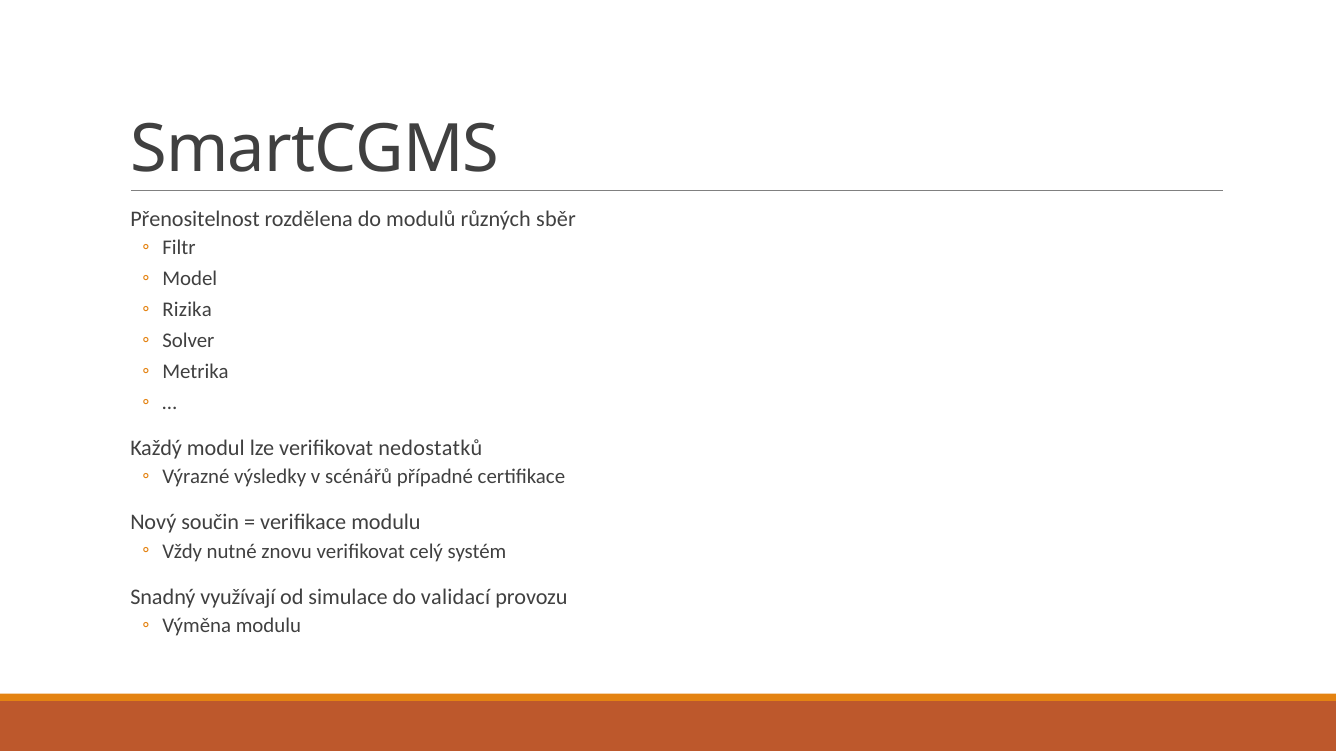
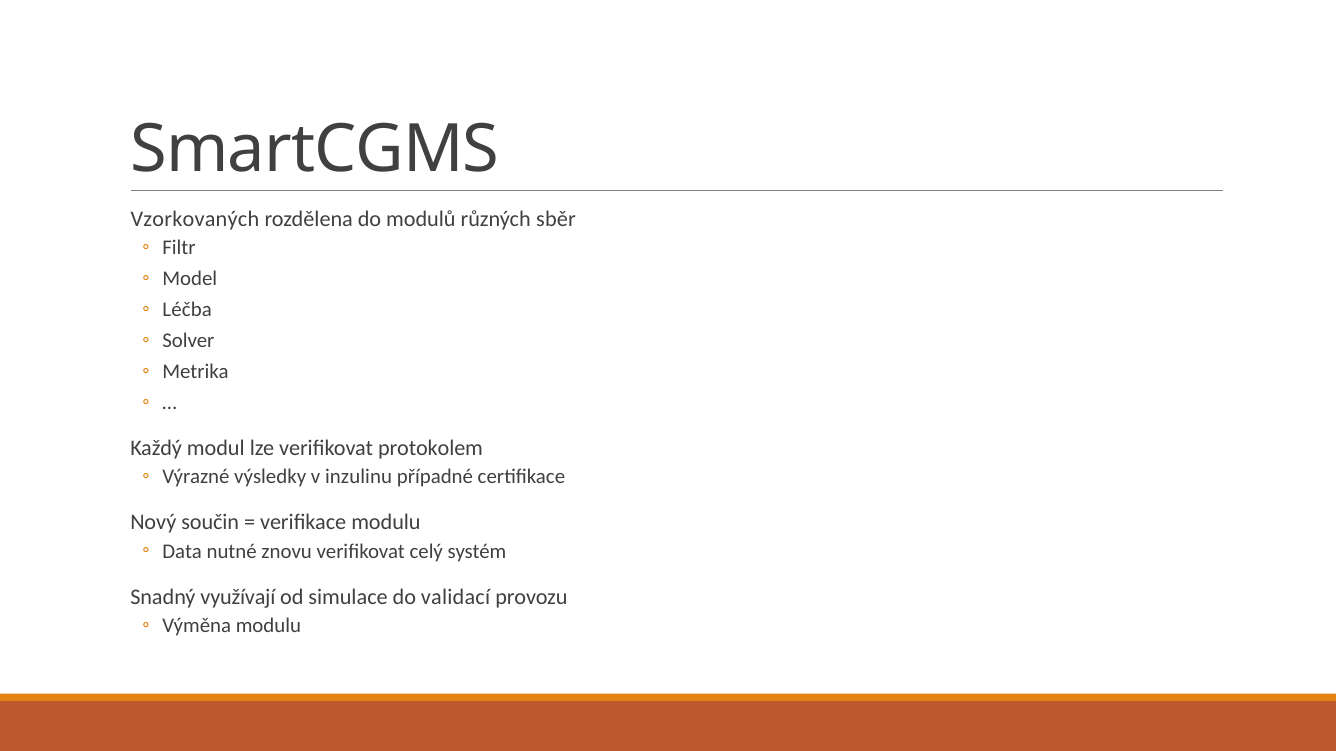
Přenositelnost: Přenositelnost -> Vzorkovaných
Rizika: Rizika -> Léčba
nedostatků: nedostatků -> protokolem
scénářů: scénářů -> inzulinu
Vždy: Vždy -> Data
